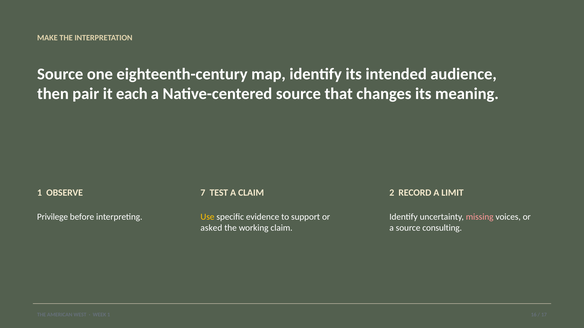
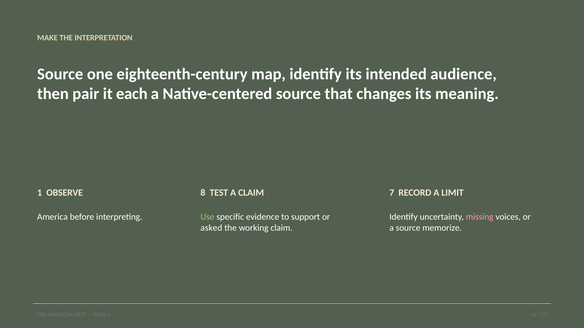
7: 7 -> 8
2: 2 -> 7
Privilege: Privilege -> America
Use colour: yellow -> light green
consulting: consulting -> memorize
